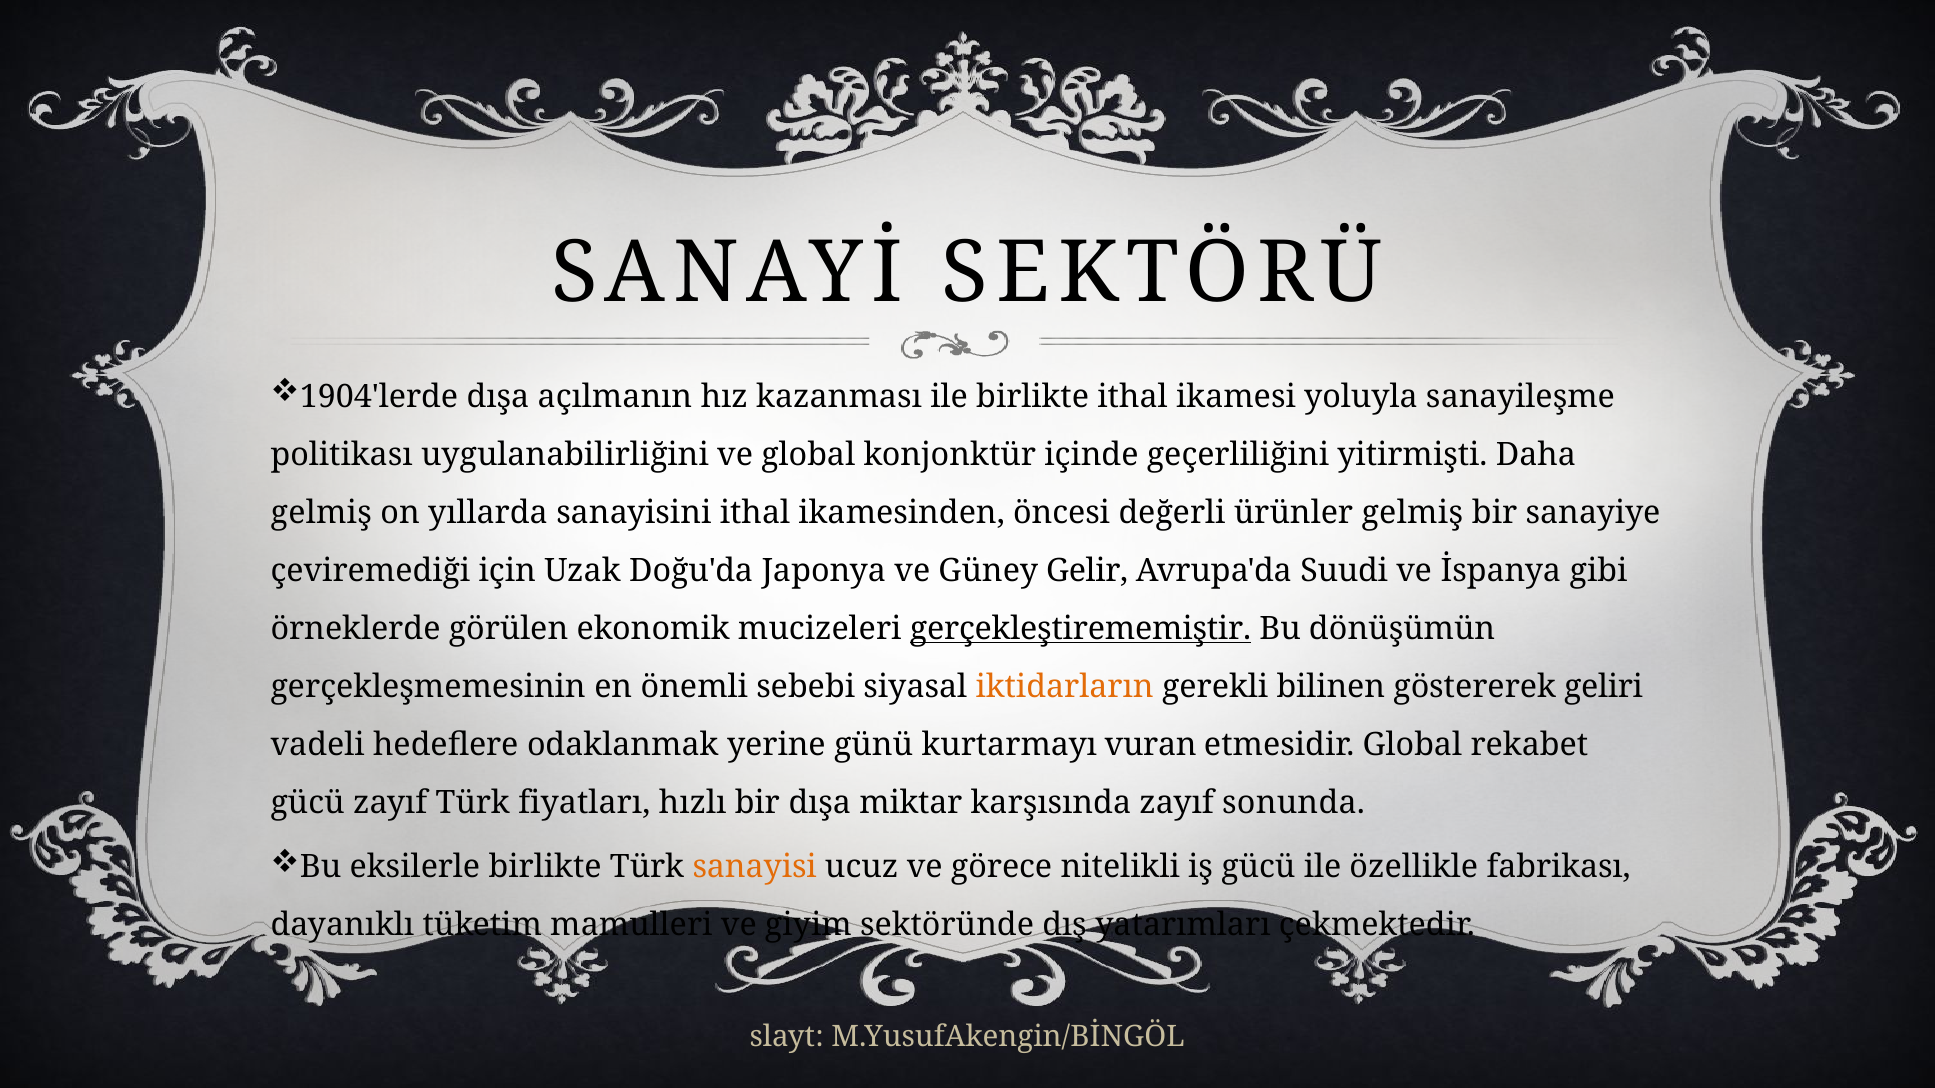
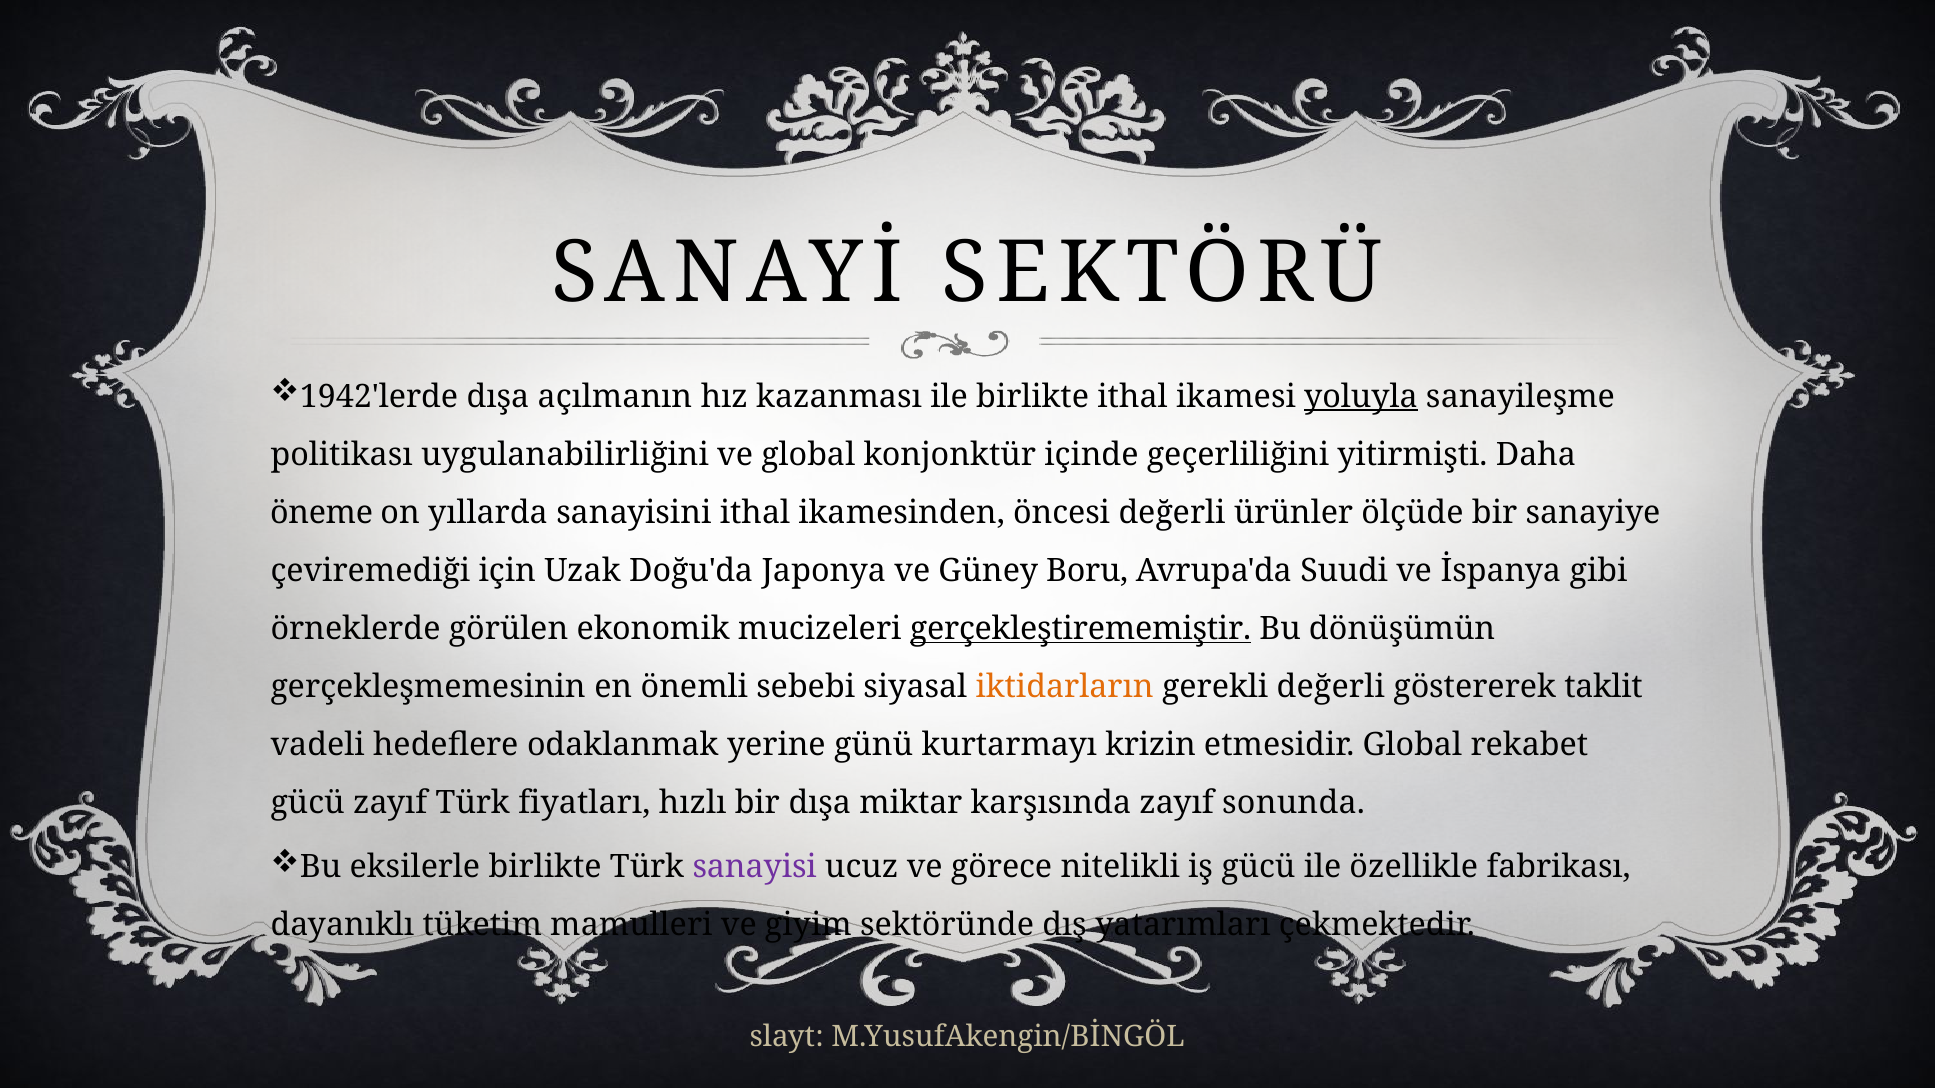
1904'lerde: 1904'lerde -> 1942'lerde
yoluyla underline: none -> present
gelmiş at (321, 513): gelmiş -> öneme
ürünler gelmiş: gelmiş -> ölçüde
Gelir: Gelir -> Boru
gerekli bilinen: bilinen -> değerli
geliri: geliri -> taklit
vuran: vuran -> krizin
sanayisi colour: orange -> purple
